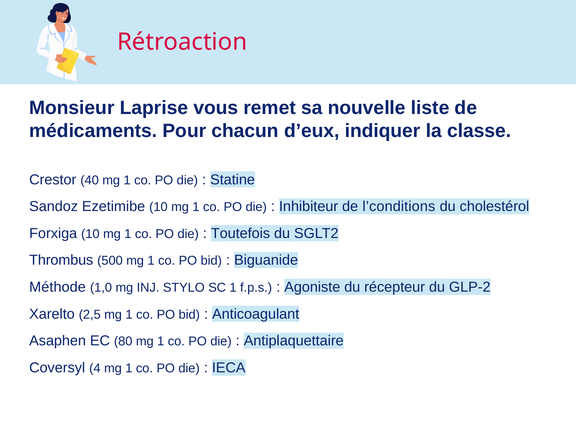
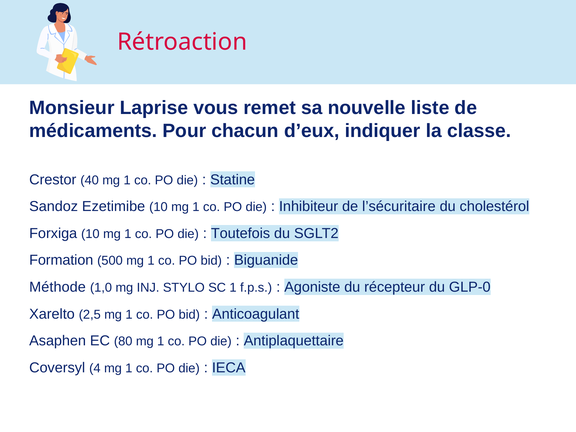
l’conditions: l’conditions -> l’sécuritaire
Thrombus: Thrombus -> Formation
GLP-2: GLP-2 -> GLP-0
